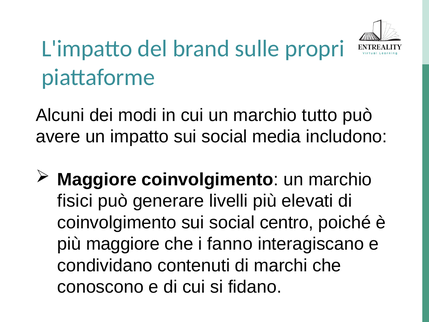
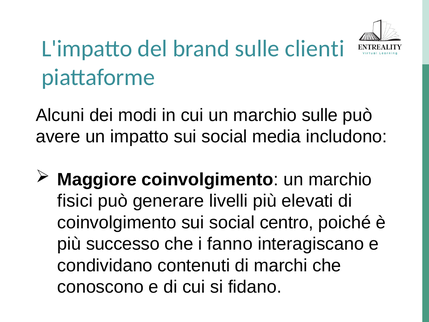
propri: propri -> clienti
marchio tutto: tutto -> sulle
più maggiore: maggiore -> successo
